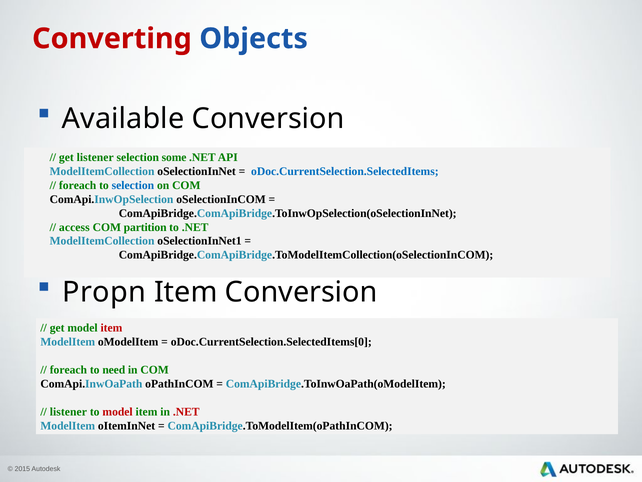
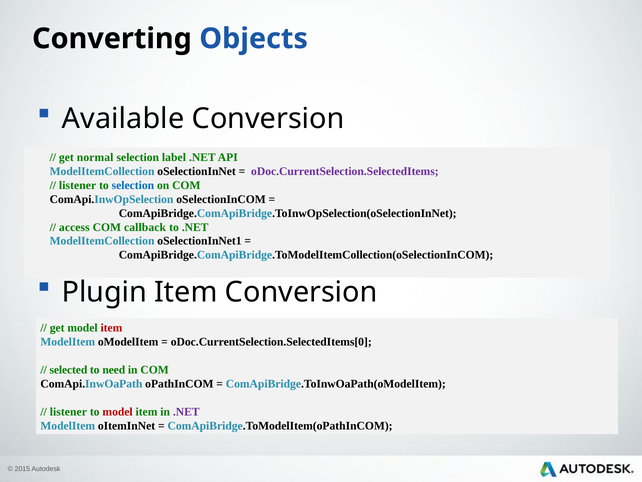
Converting colour: red -> black
get listener: listener -> normal
some: some -> label
oDoc.CurrentSelection.SelectedItems colour: blue -> purple
foreach at (78, 185): foreach -> listener
partition: partition -> callback
Propn: Propn -> Plugin
foreach at (68, 370): foreach -> selected
.NET at (186, 411) colour: red -> purple
